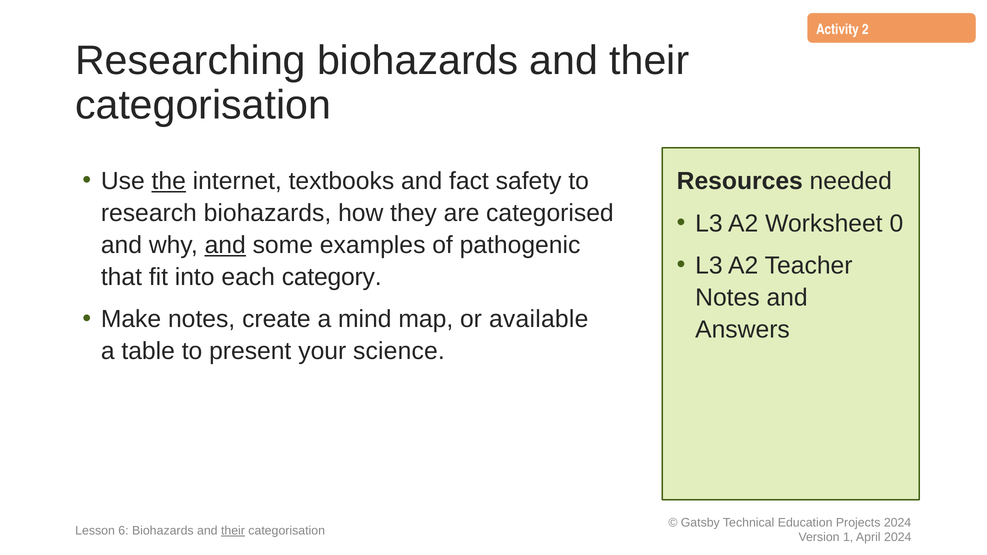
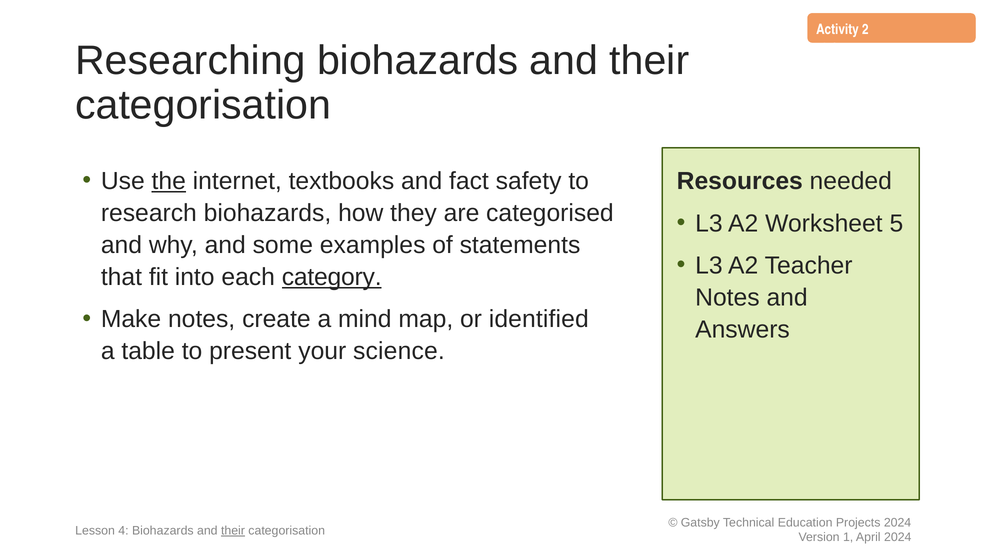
0: 0 -> 5
and at (225, 245) underline: present -> none
pathogenic: pathogenic -> statements
category underline: none -> present
available: available -> identified
6: 6 -> 4
